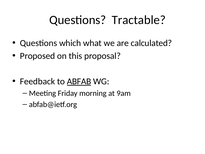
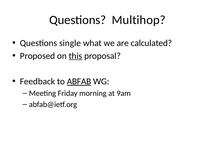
Tractable: Tractable -> Multihop
which: which -> single
this underline: none -> present
